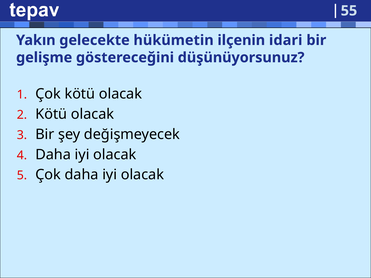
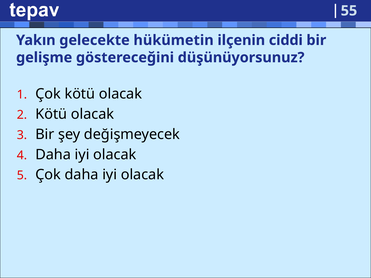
idari: idari -> ciddi
